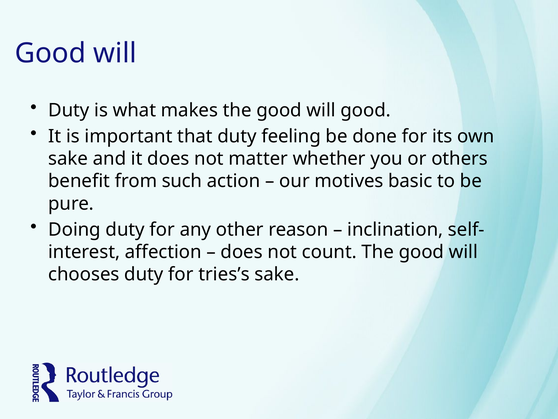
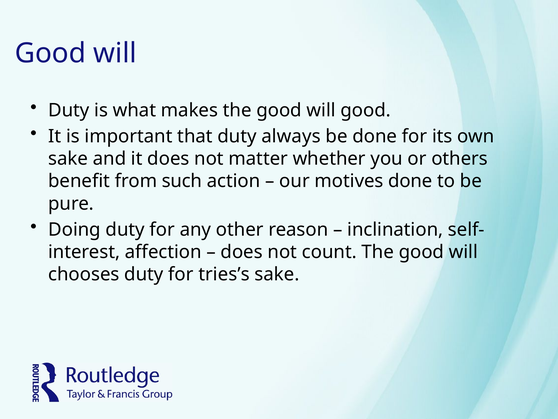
feeling: feeling -> always
motives basic: basic -> done
